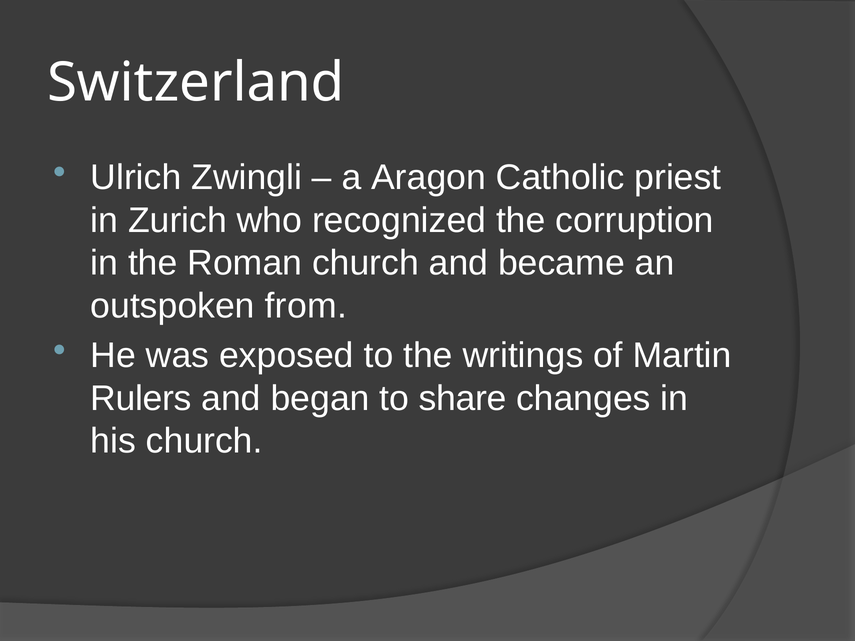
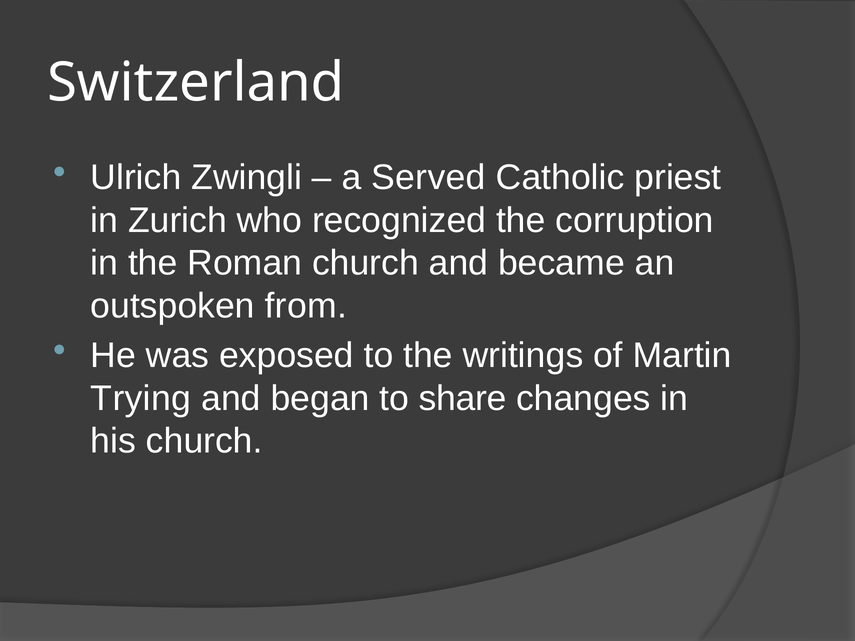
Aragon: Aragon -> Served
Rulers: Rulers -> Trying
